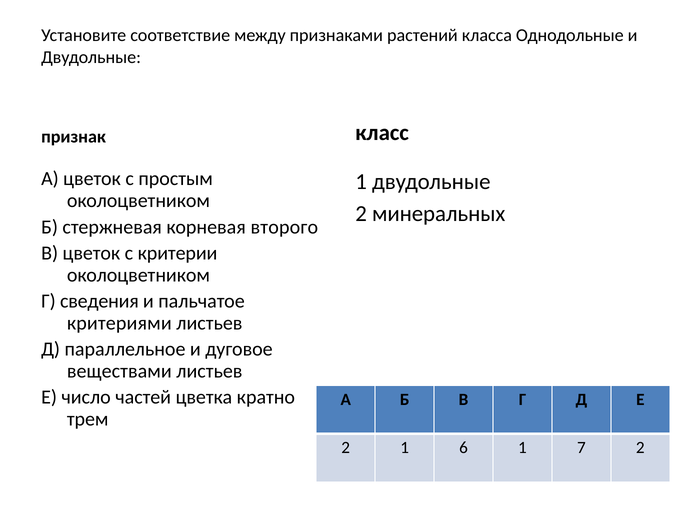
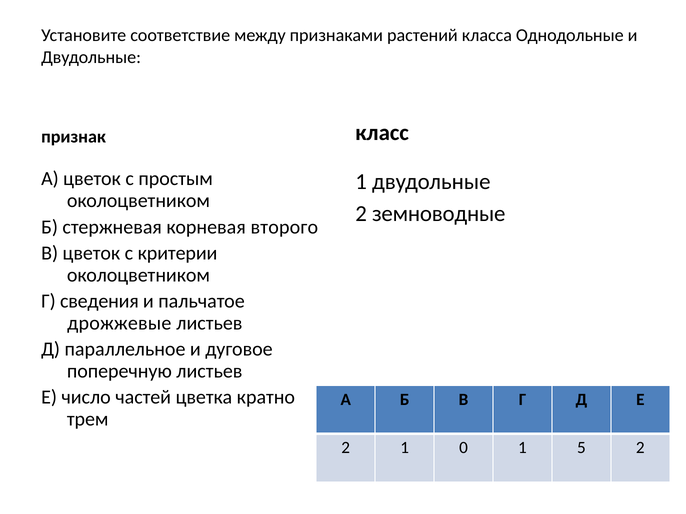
минеральных: минеральных -> земноводные
критериями: критериями -> дрожжевые
веществами: веществами -> поперечную
6: 6 -> 0
7: 7 -> 5
